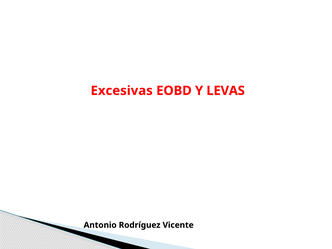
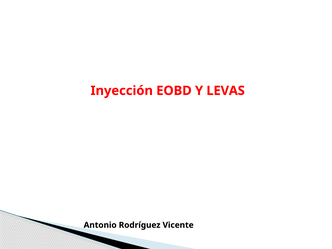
Excesivas: Excesivas -> Inyección
